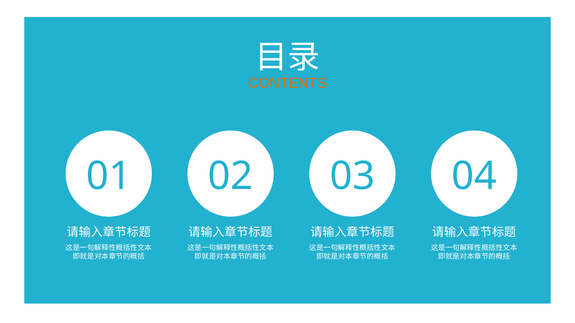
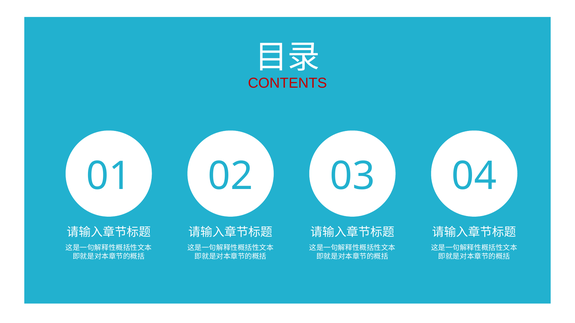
CONTENTS colour: orange -> red
